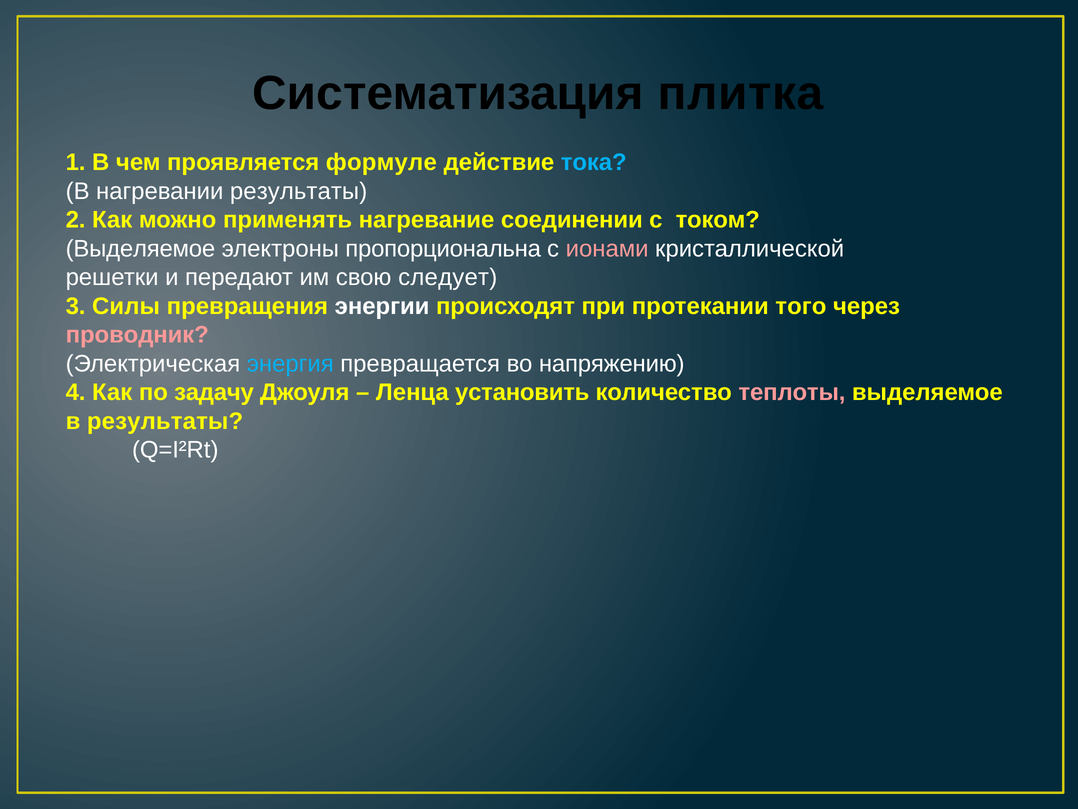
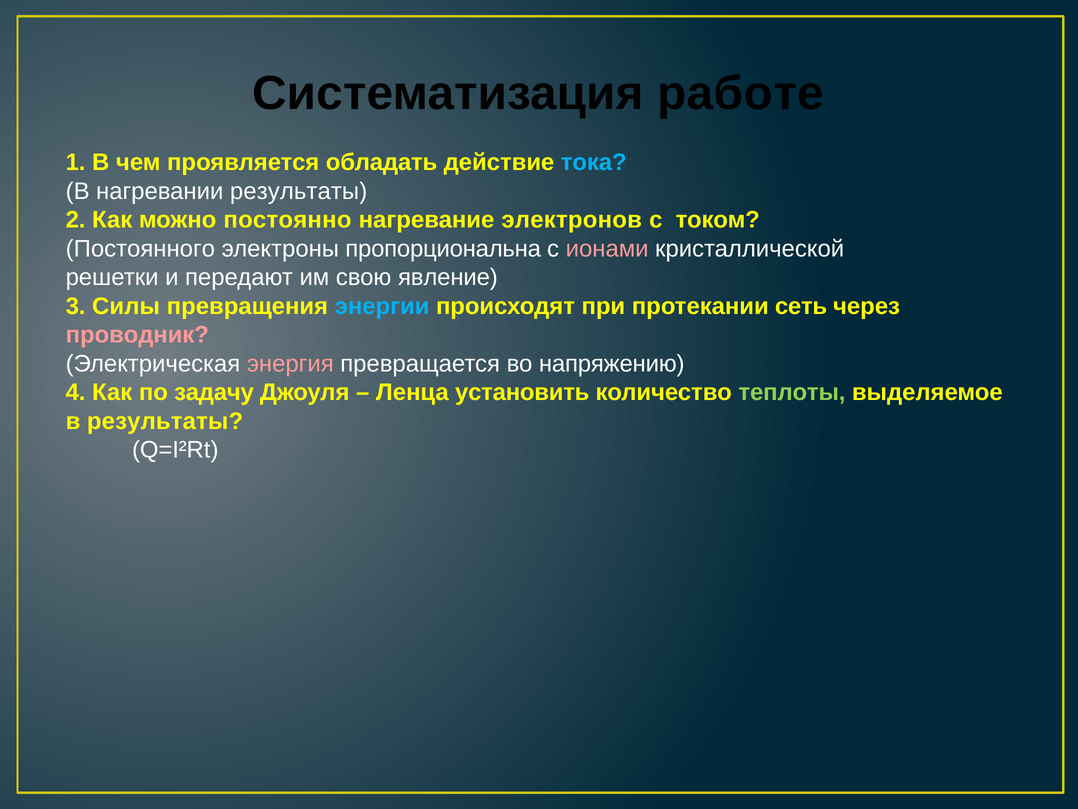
плитка: плитка -> работе
формуле: формуле -> обладать
применять: применять -> постоянно
соединении: соединении -> электронов
Выделяемое at (140, 249): Выделяемое -> Постоянного
следует: следует -> явление
энергии colour: white -> light blue
того: того -> сеть
энергия colour: light blue -> pink
теплоты colour: pink -> light green
